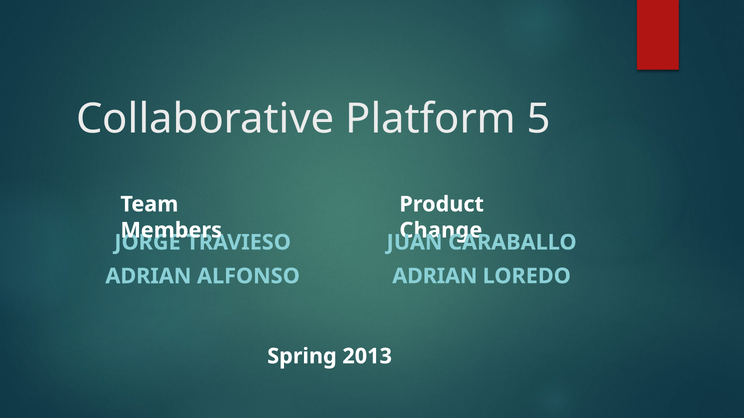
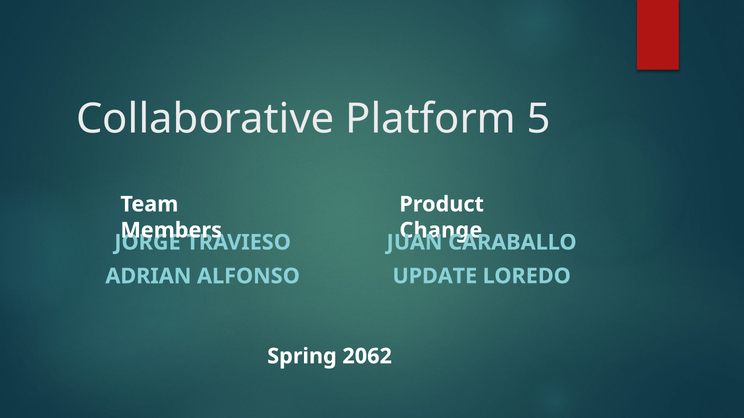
ADRIAN at (435, 276): ADRIAN -> UPDATE
2013: 2013 -> 2062
